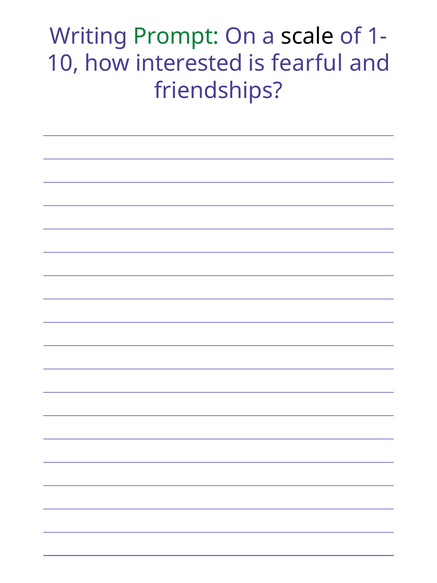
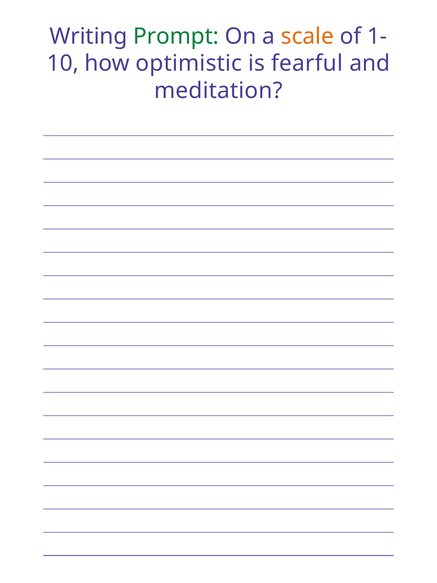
scale colour: black -> orange
interested: interested -> optimistic
friendships: friendships -> meditation
